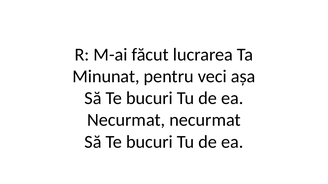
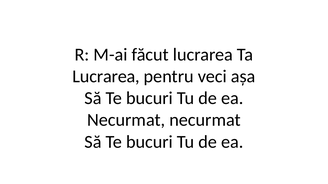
Minunat at (106, 77): Minunat -> Lucrarea
